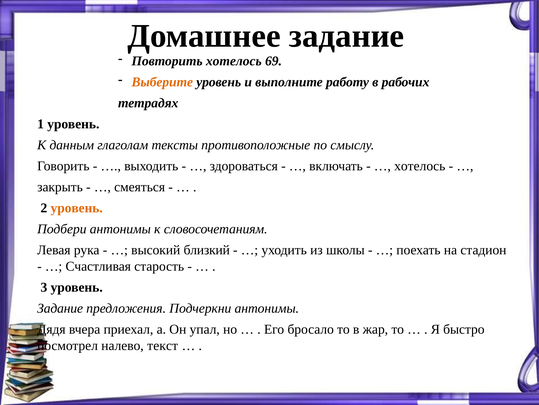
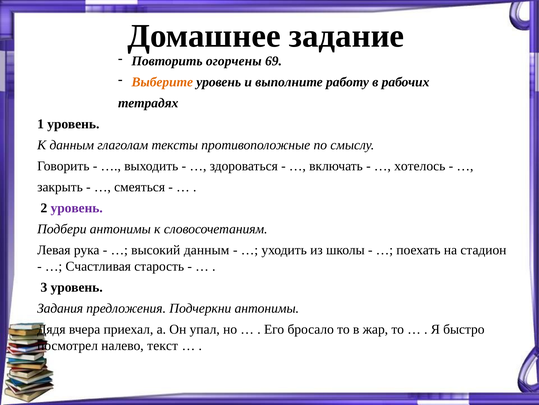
Повторить хотелось: хотелось -> огорчены
уровень at (77, 208) colour: orange -> purple
высокий близкий: близкий -> данным
Задание at (60, 308): Задание -> Задания
